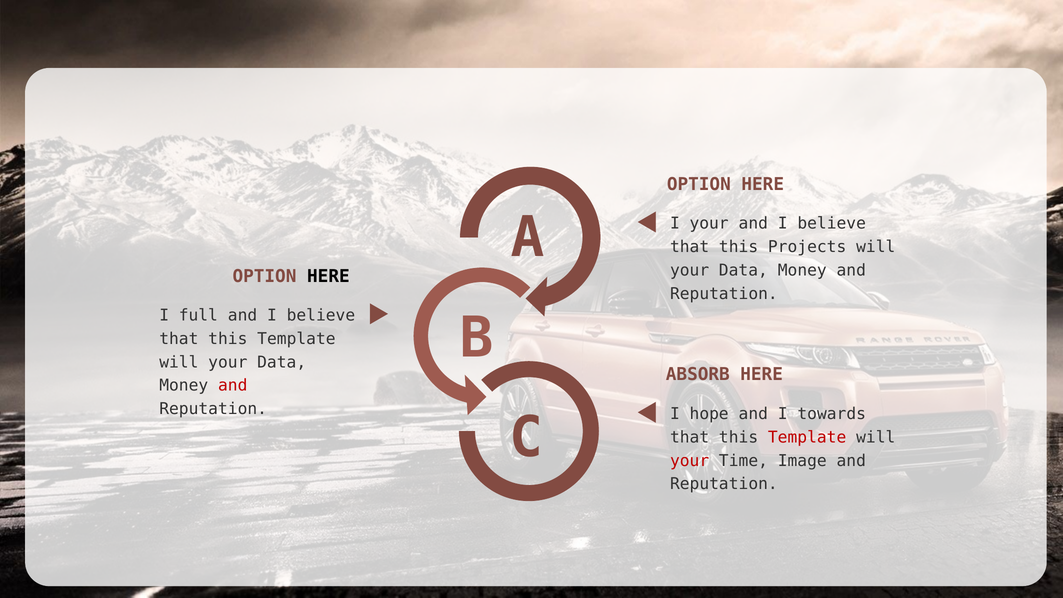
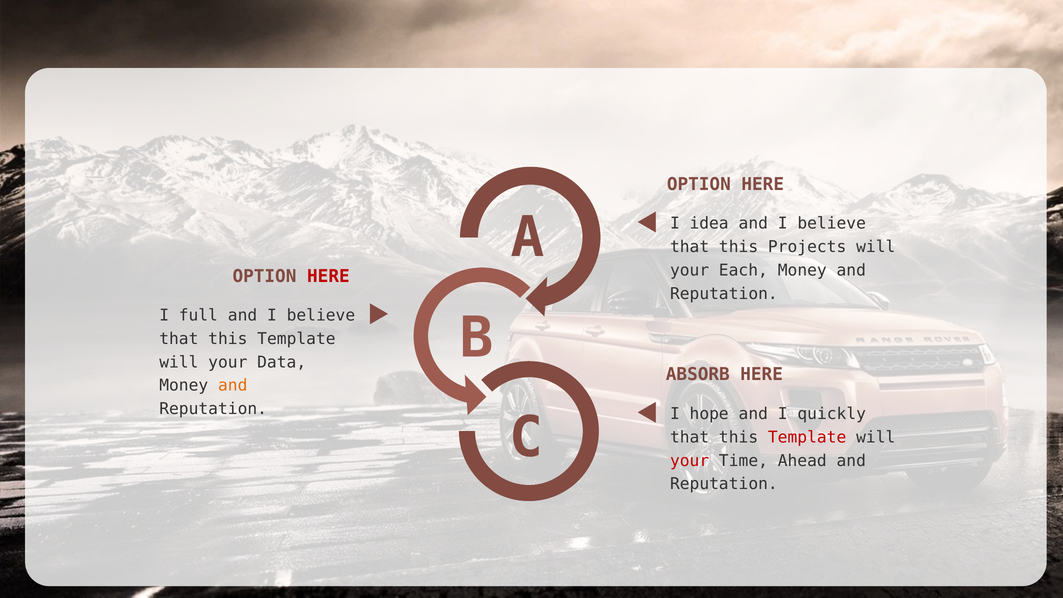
I your: your -> idea
Data at (743, 270): Data -> Each
HERE at (328, 277) colour: black -> red
and at (233, 386) colour: red -> orange
towards: towards -> quickly
Image: Image -> Ahead
